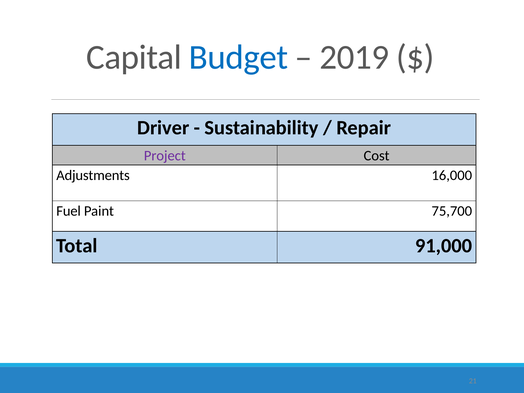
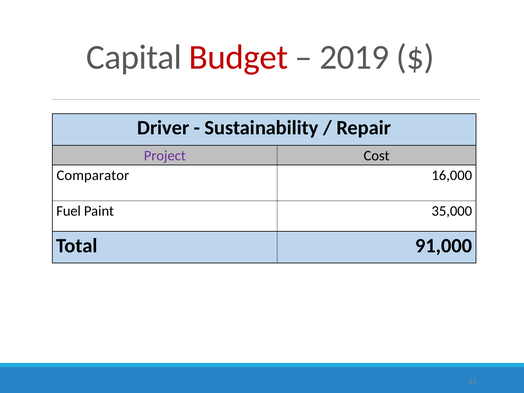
Budget colour: blue -> red
Adjustments: Adjustments -> Comparator
75,700: 75,700 -> 35,000
